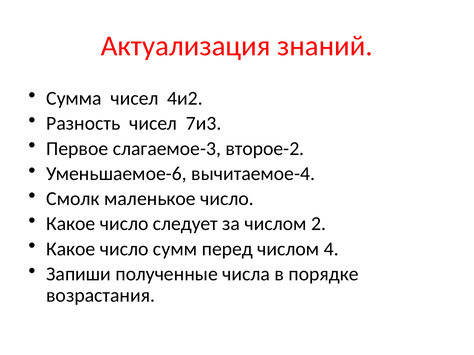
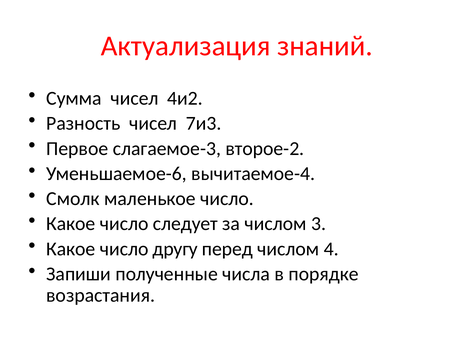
2: 2 -> 3
сумм: сумм -> другу
